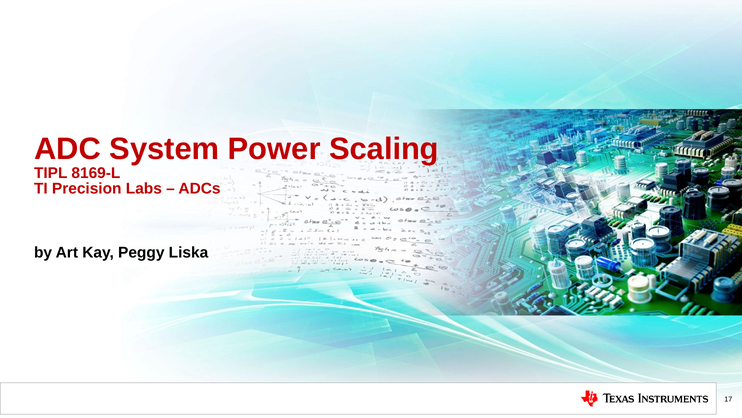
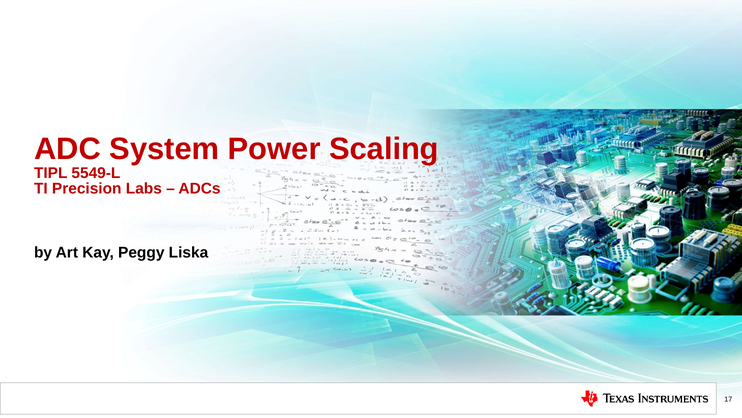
8169-L: 8169-L -> 5549-L
